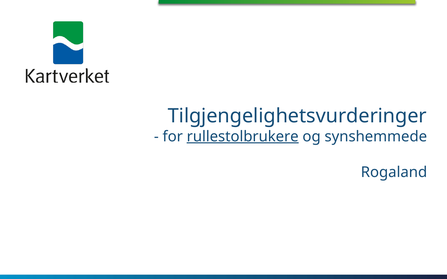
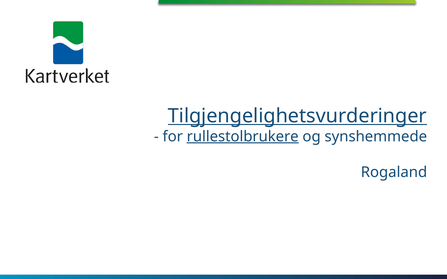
Tilgjengelighetsvurderinger underline: none -> present
